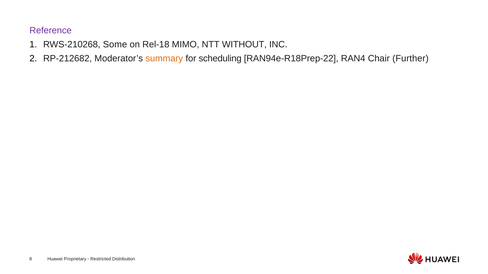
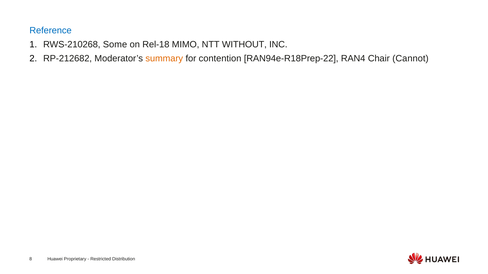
Reference colour: purple -> blue
scheduling: scheduling -> contention
Further: Further -> Cannot
